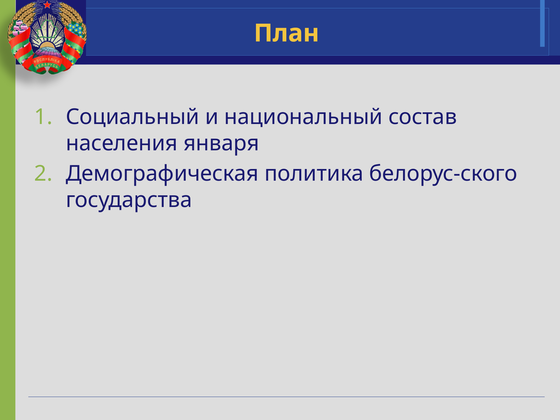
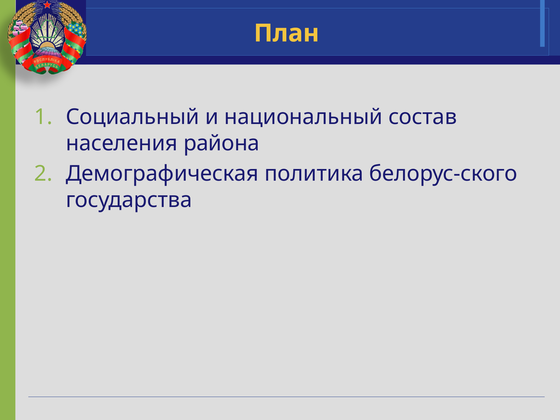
января: января -> района
